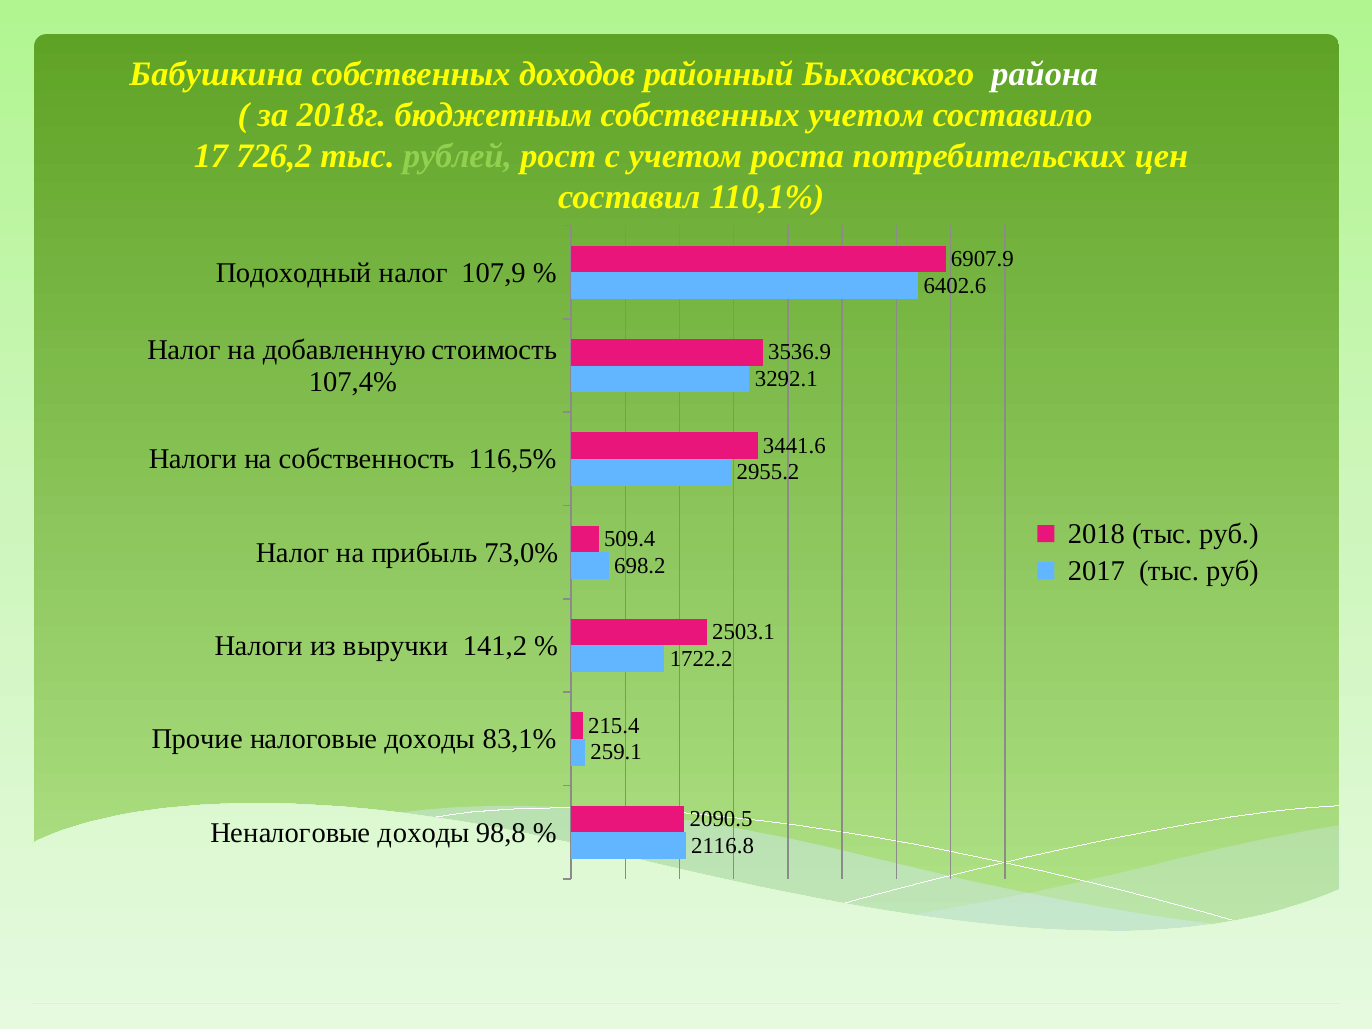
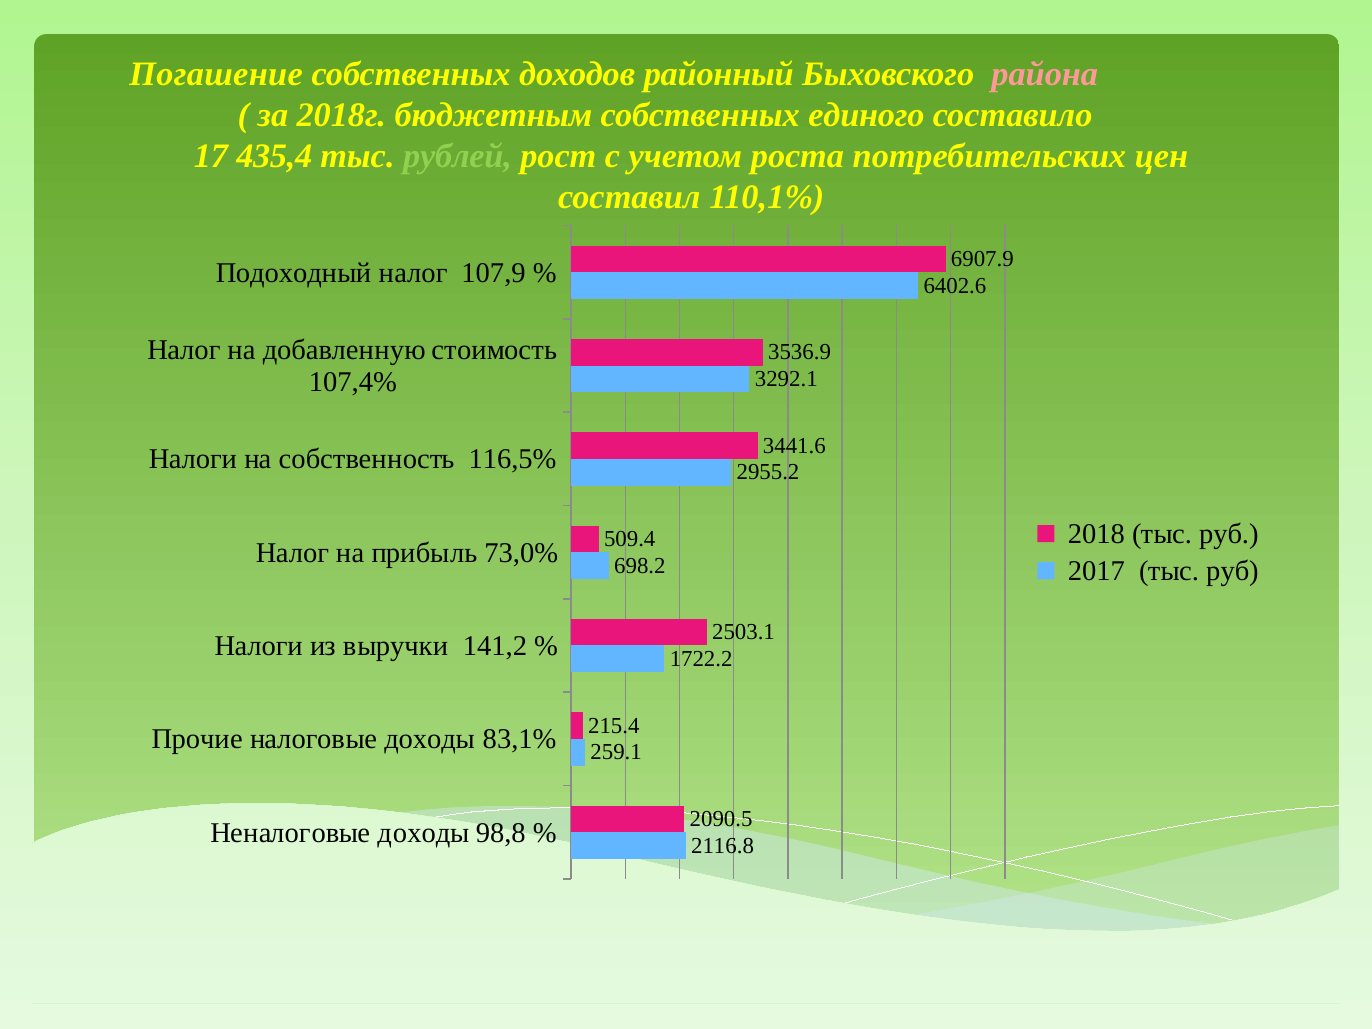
Бабушкина: Бабушкина -> Погашение
района colour: white -> pink
собственных учетом: учетом -> единого
726,2: 726,2 -> 435,4
